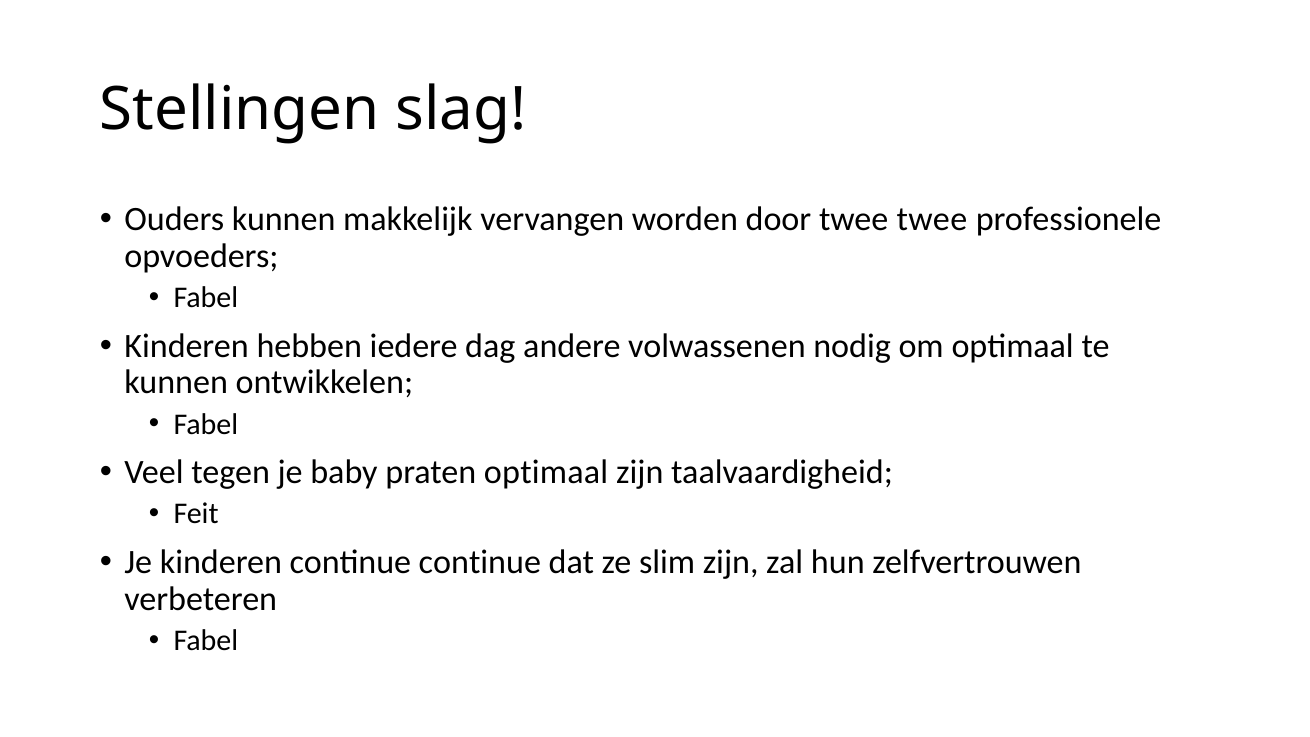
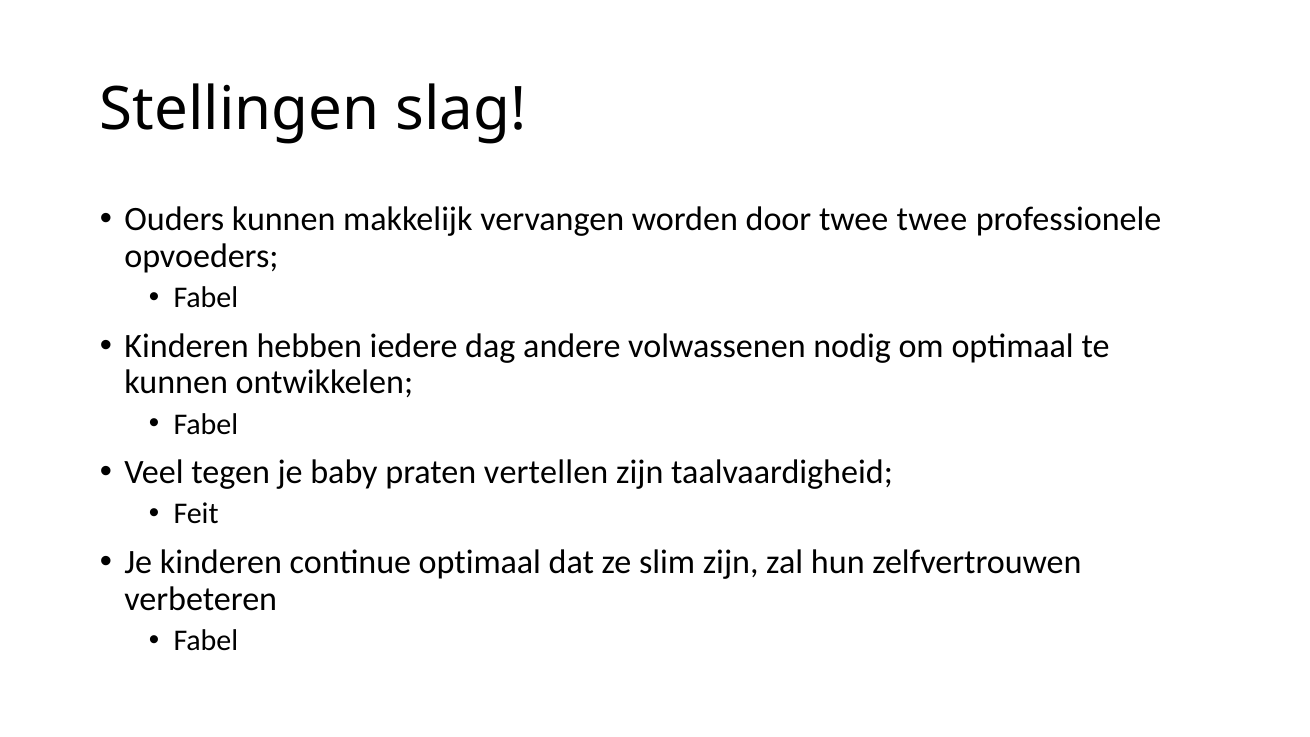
praten optimaal: optimaal -> vertellen
continue continue: continue -> optimaal
